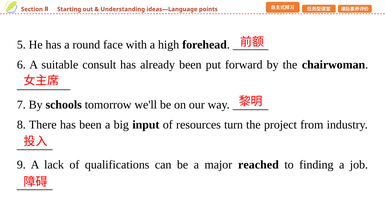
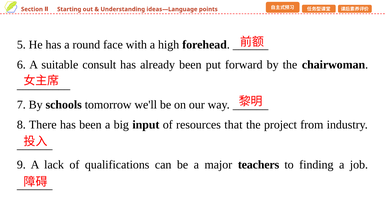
turn: turn -> that
reached: reached -> teachers
